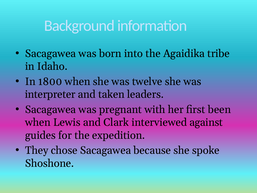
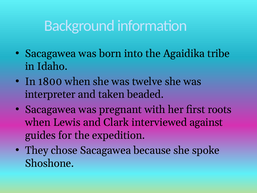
leaders: leaders -> beaded
been: been -> roots
